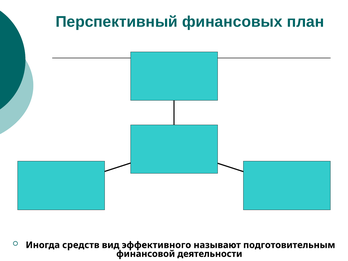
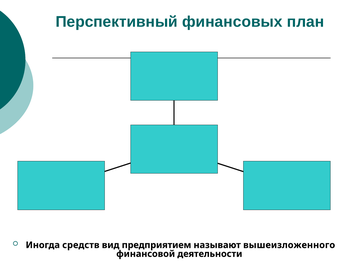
эффективного: эффективного -> предприятием
подготовительным: подготовительным -> вышеизложенного
